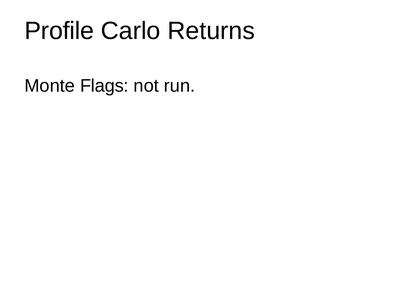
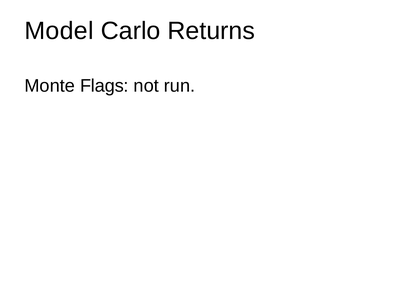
Profile: Profile -> Model
